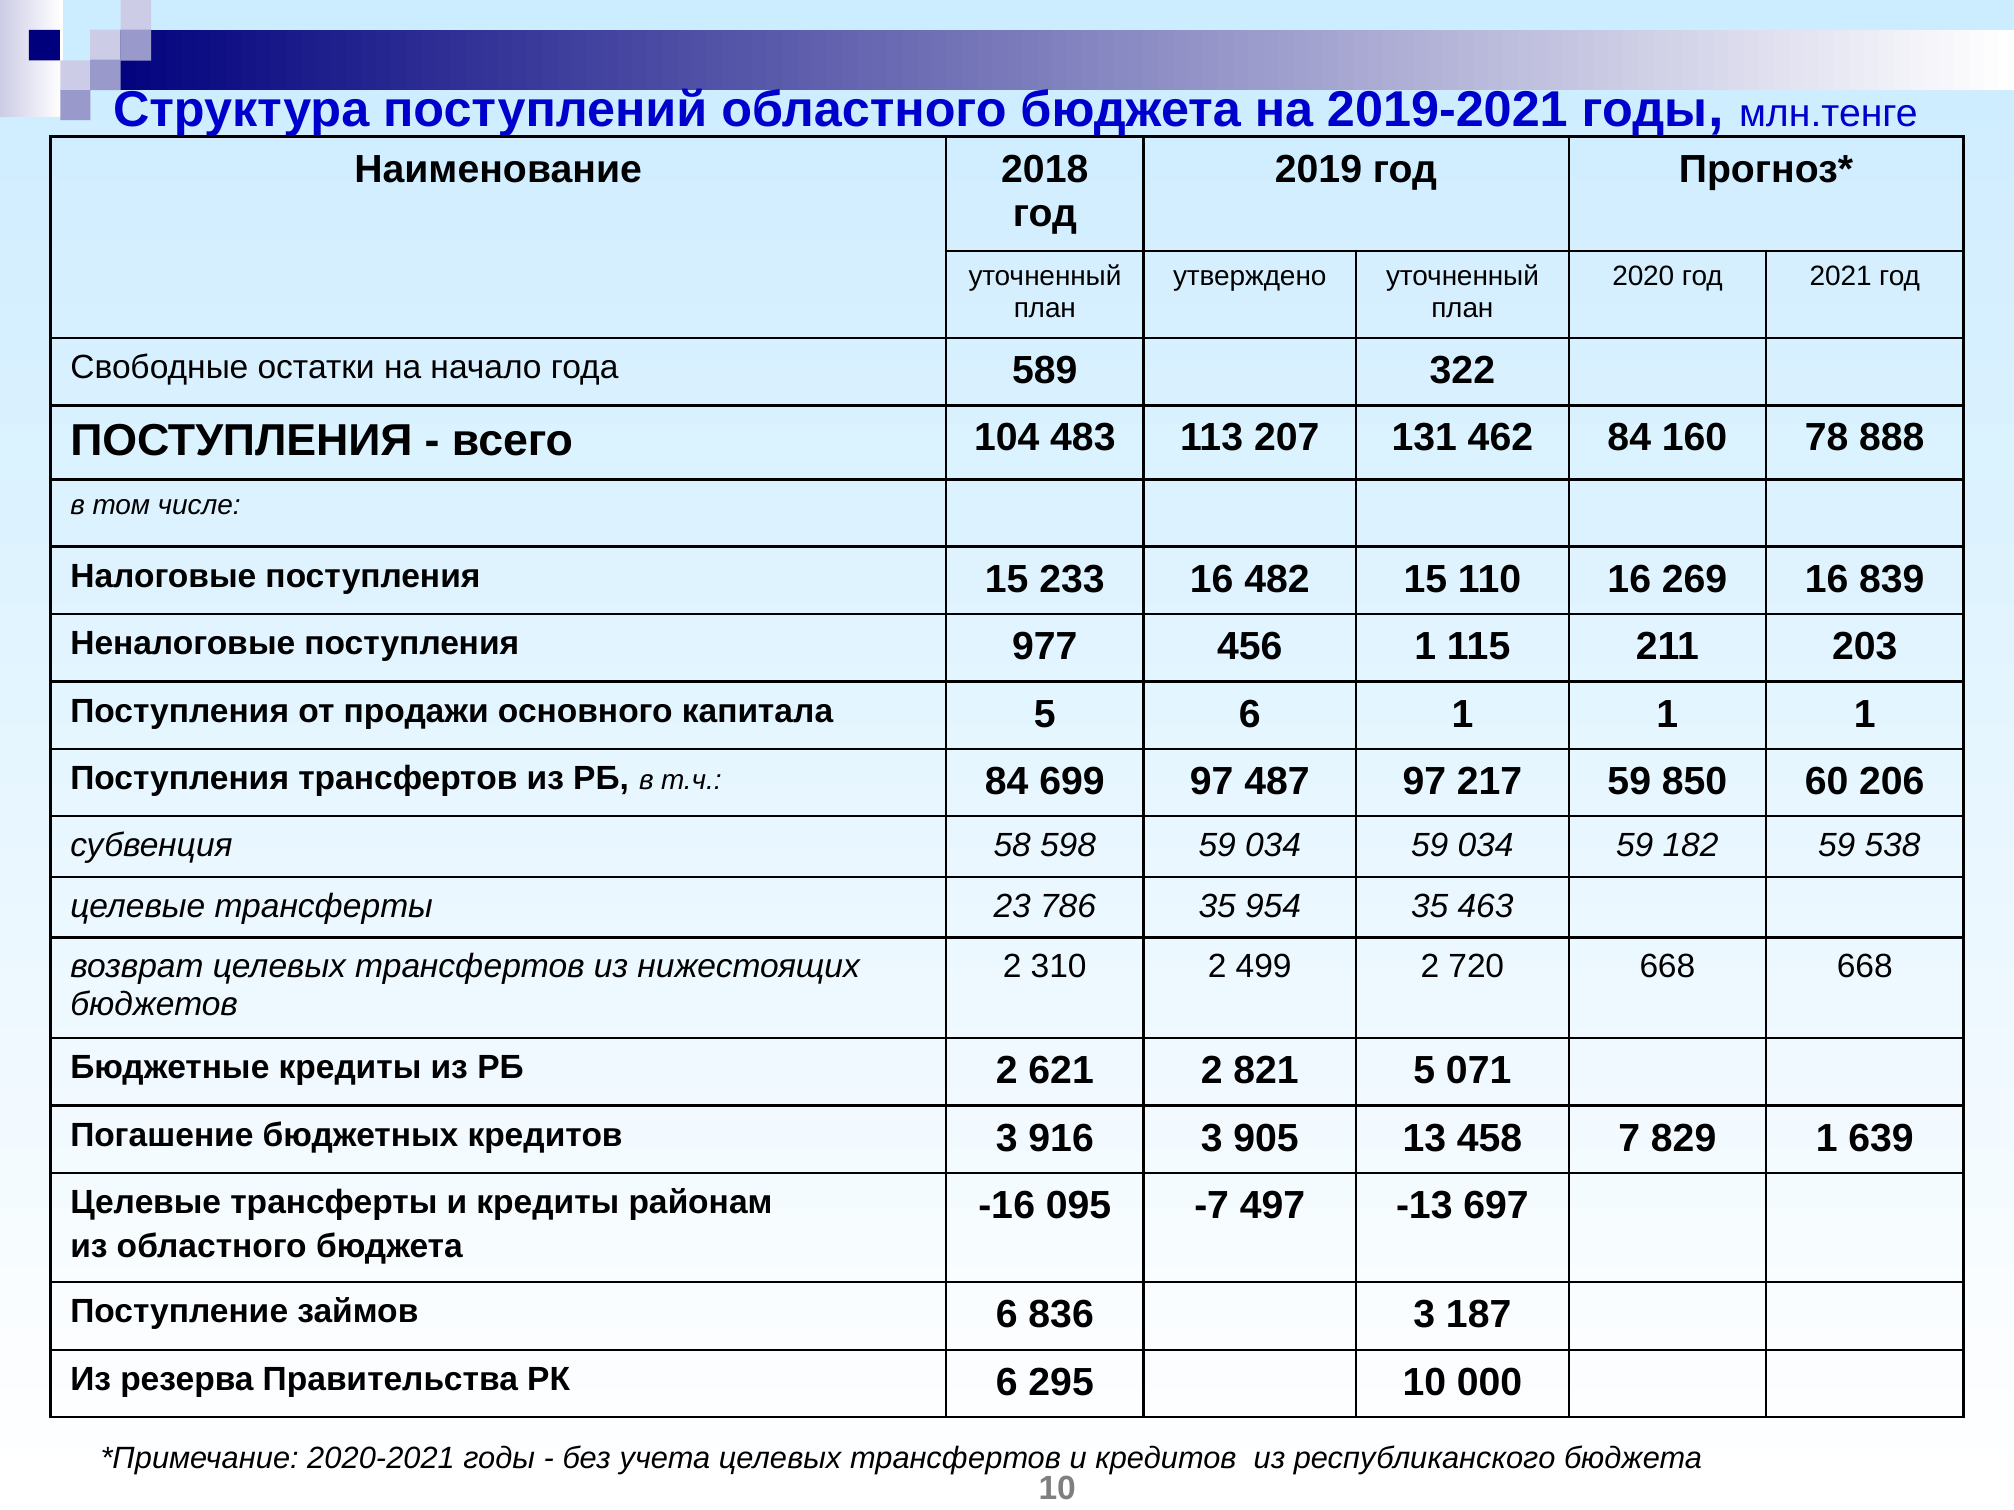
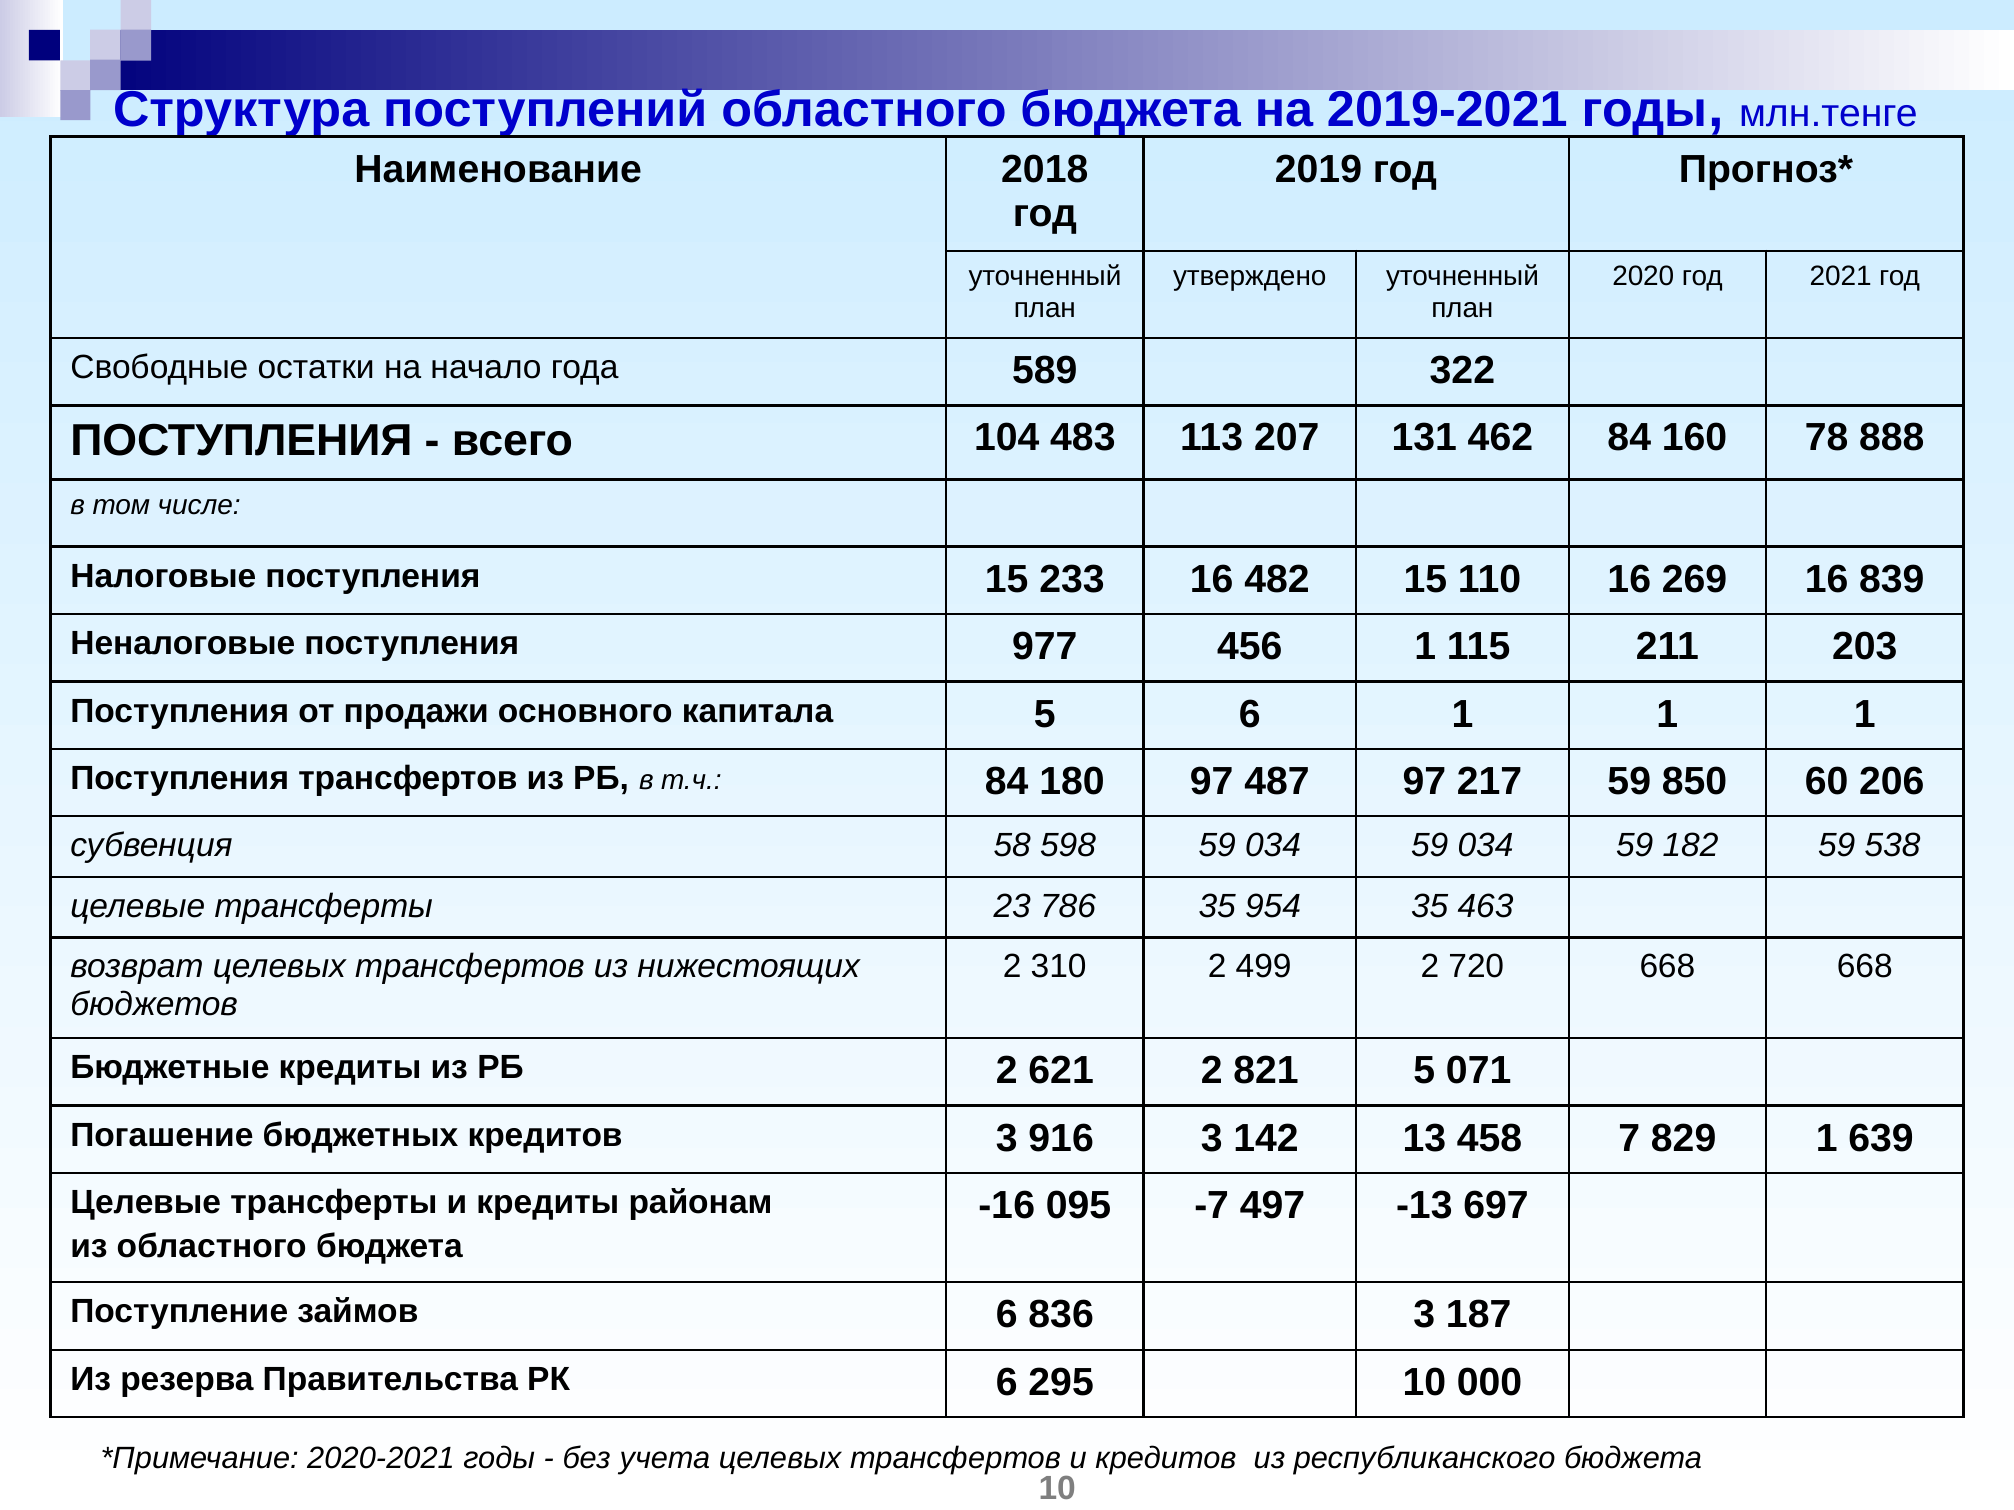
699: 699 -> 180
905: 905 -> 142
